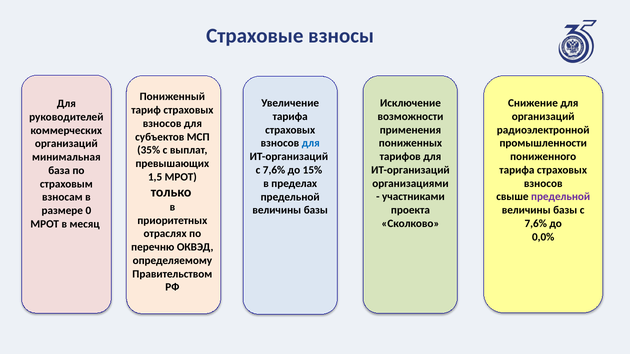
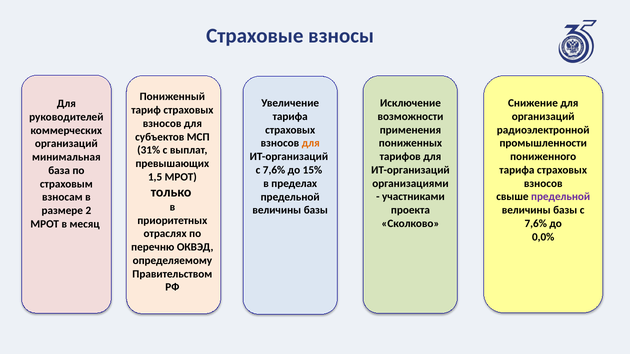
для at (311, 143) colour: blue -> orange
35%: 35% -> 31%
0: 0 -> 2
